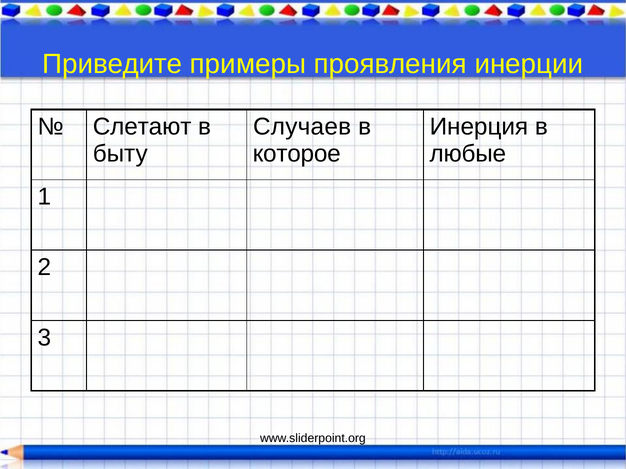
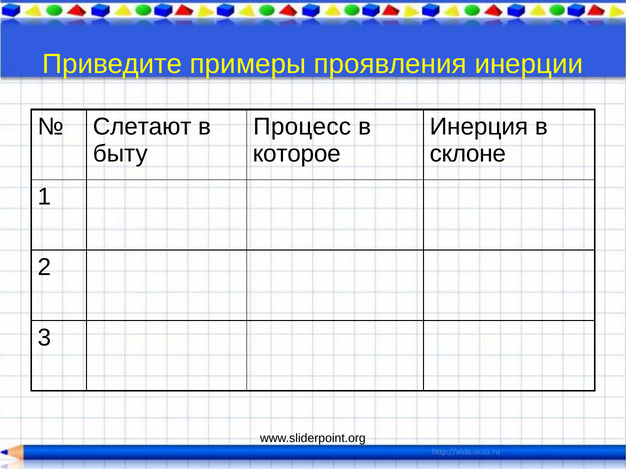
Случаев: Случаев -> Процесс
любые: любые -> склоне
